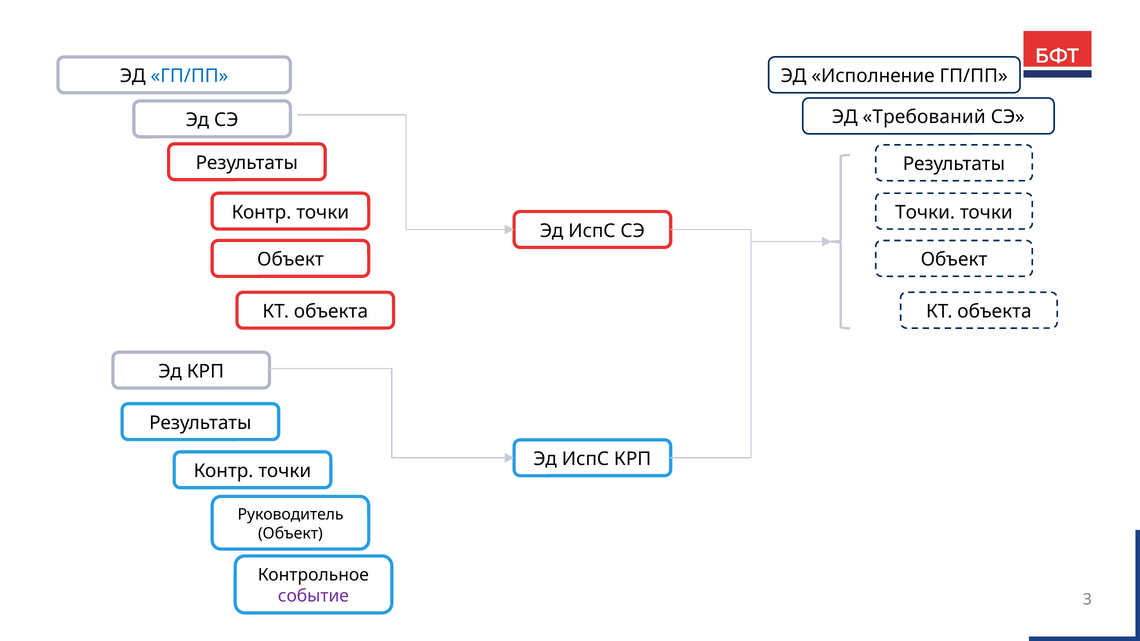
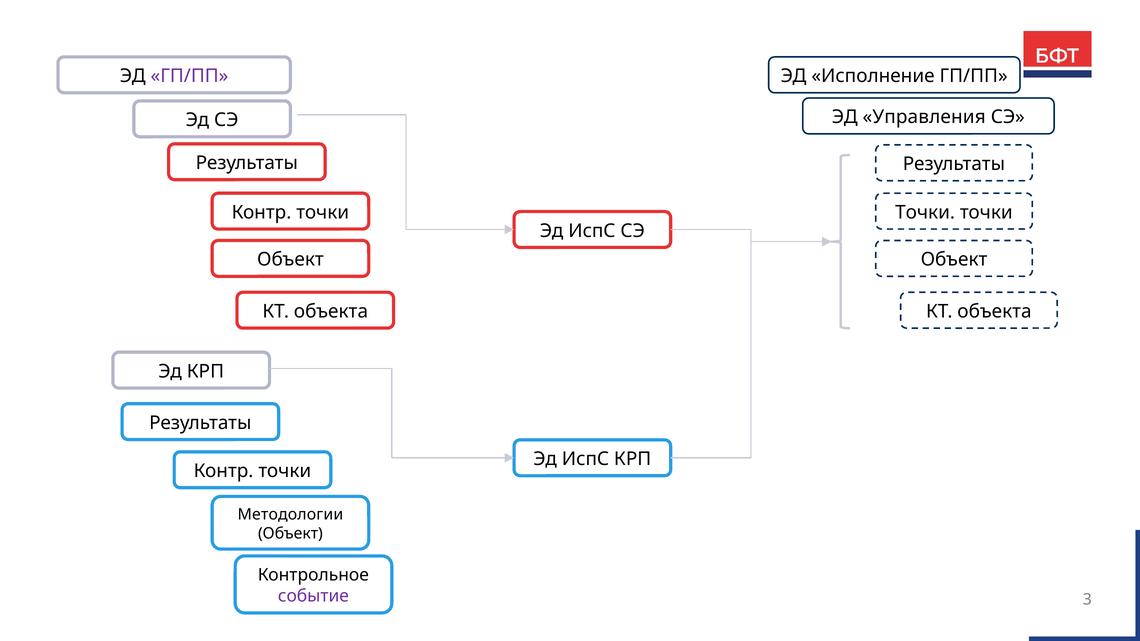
ГП/ПП at (189, 76) colour: blue -> purple
Требований: Требований -> Управления
Руководитель: Руководитель -> Методологии
